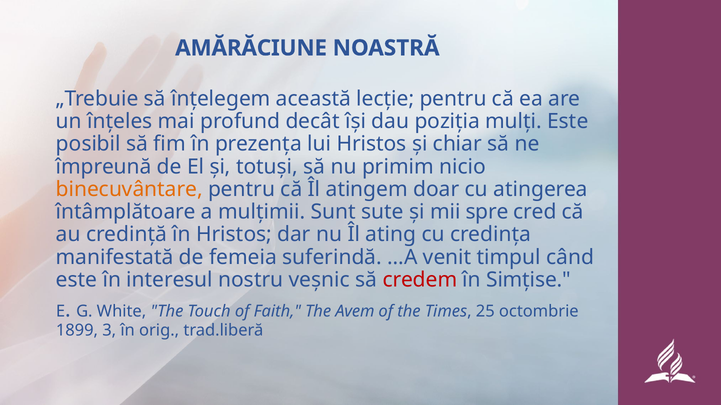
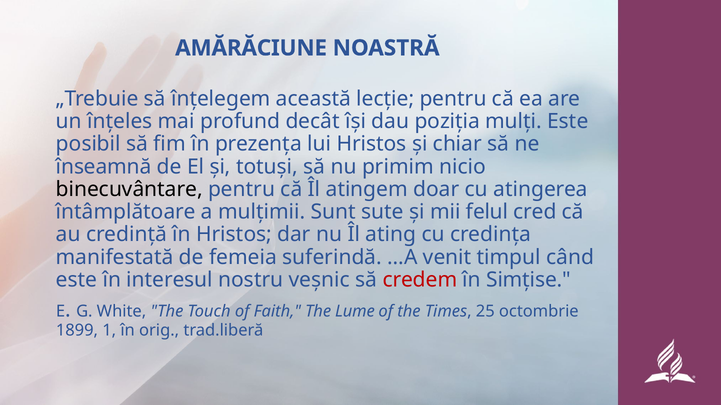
împreună: împreună -> înseamnă
binecuvântare colour: orange -> black
spre: spre -> felul
Avem: Avem -> Lume
3: 3 -> 1
